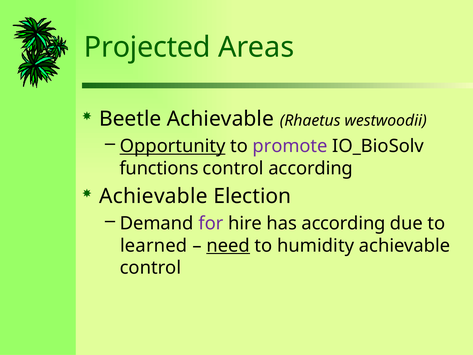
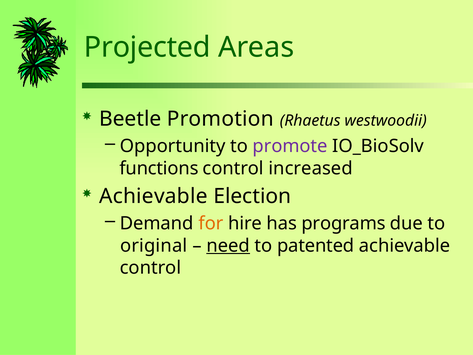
Beetle Achievable: Achievable -> Promotion
Opportunity underline: present -> none
control according: according -> increased
for colour: purple -> orange
has according: according -> programs
learned: learned -> original
humidity: humidity -> patented
